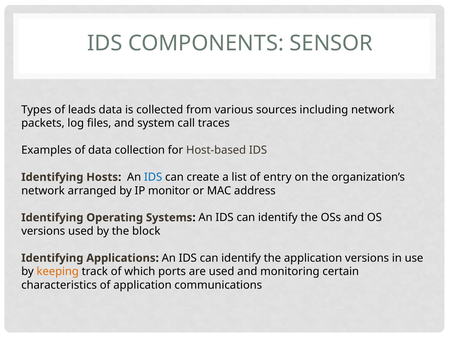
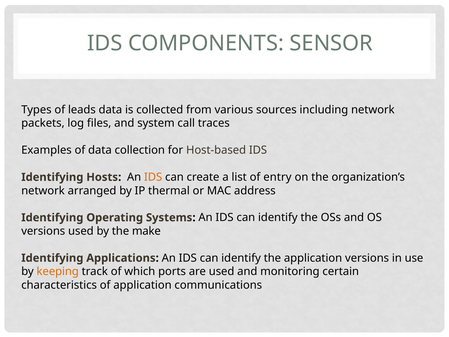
IDS at (153, 177) colour: blue -> orange
monitor: monitor -> thermal
block: block -> make
